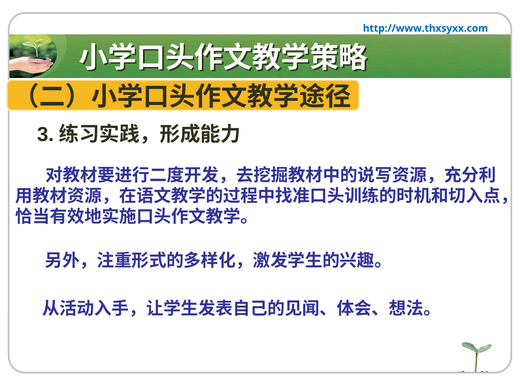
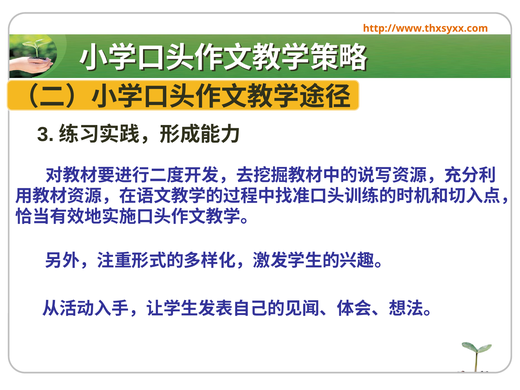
http://www.thxsyxx.com colour: blue -> orange
